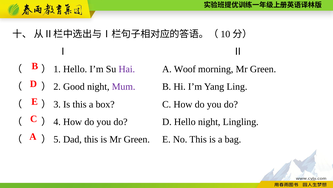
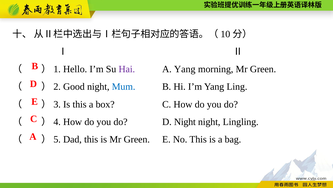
A Woof: Woof -> Yang
Mum colour: purple -> blue
D Hello: Hello -> Night
